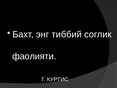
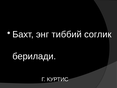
фаолияти: фаолияти -> берилади
